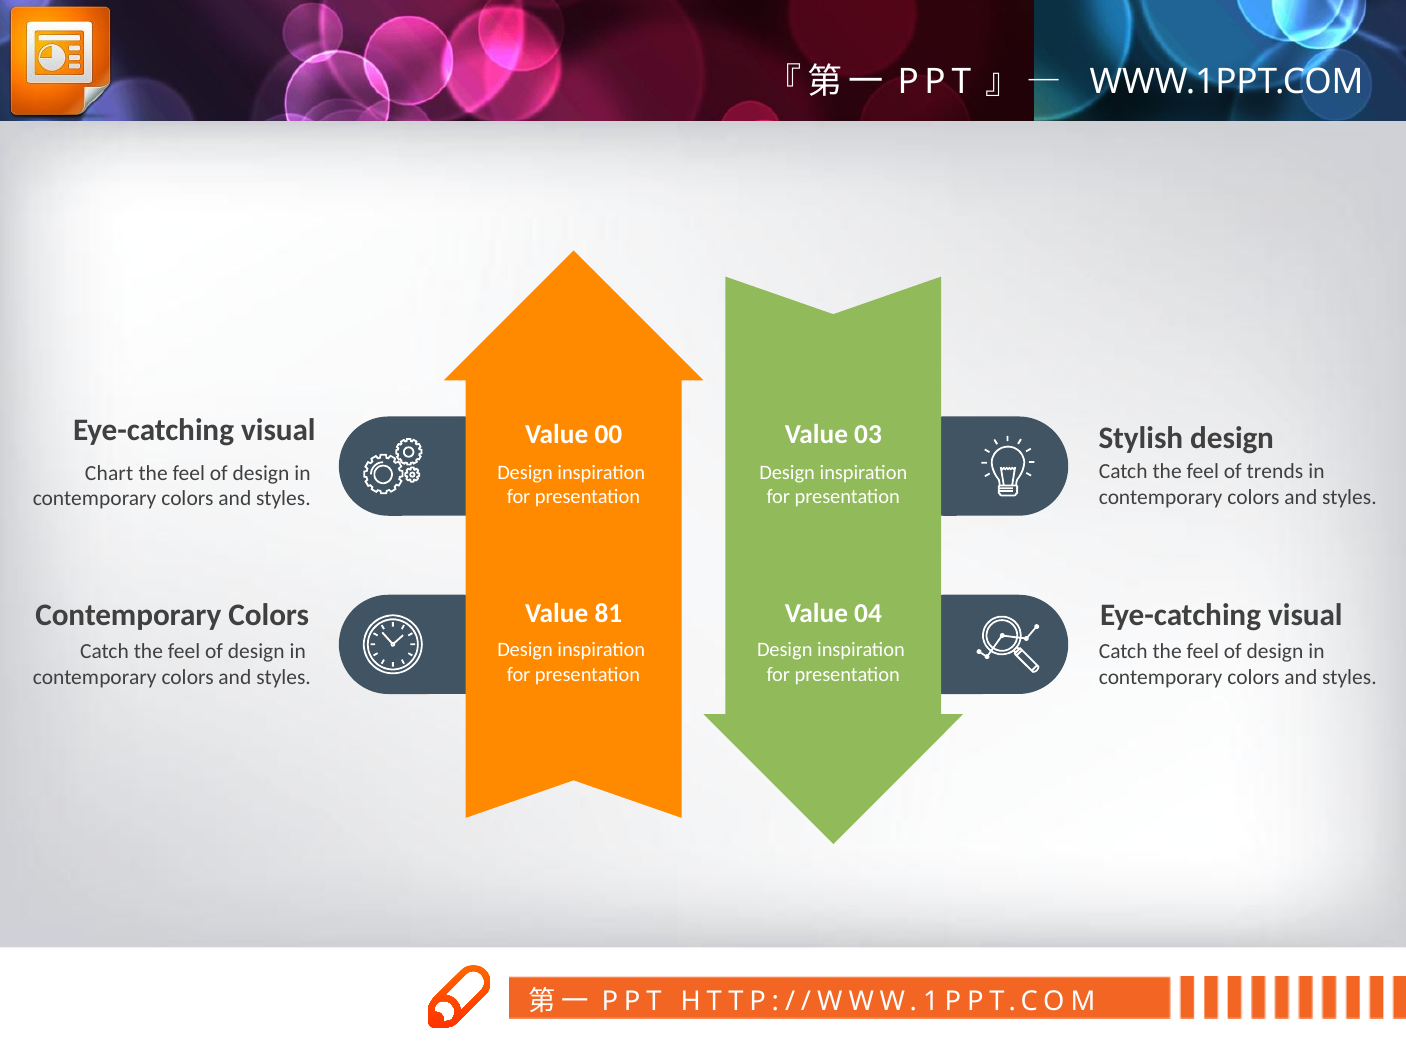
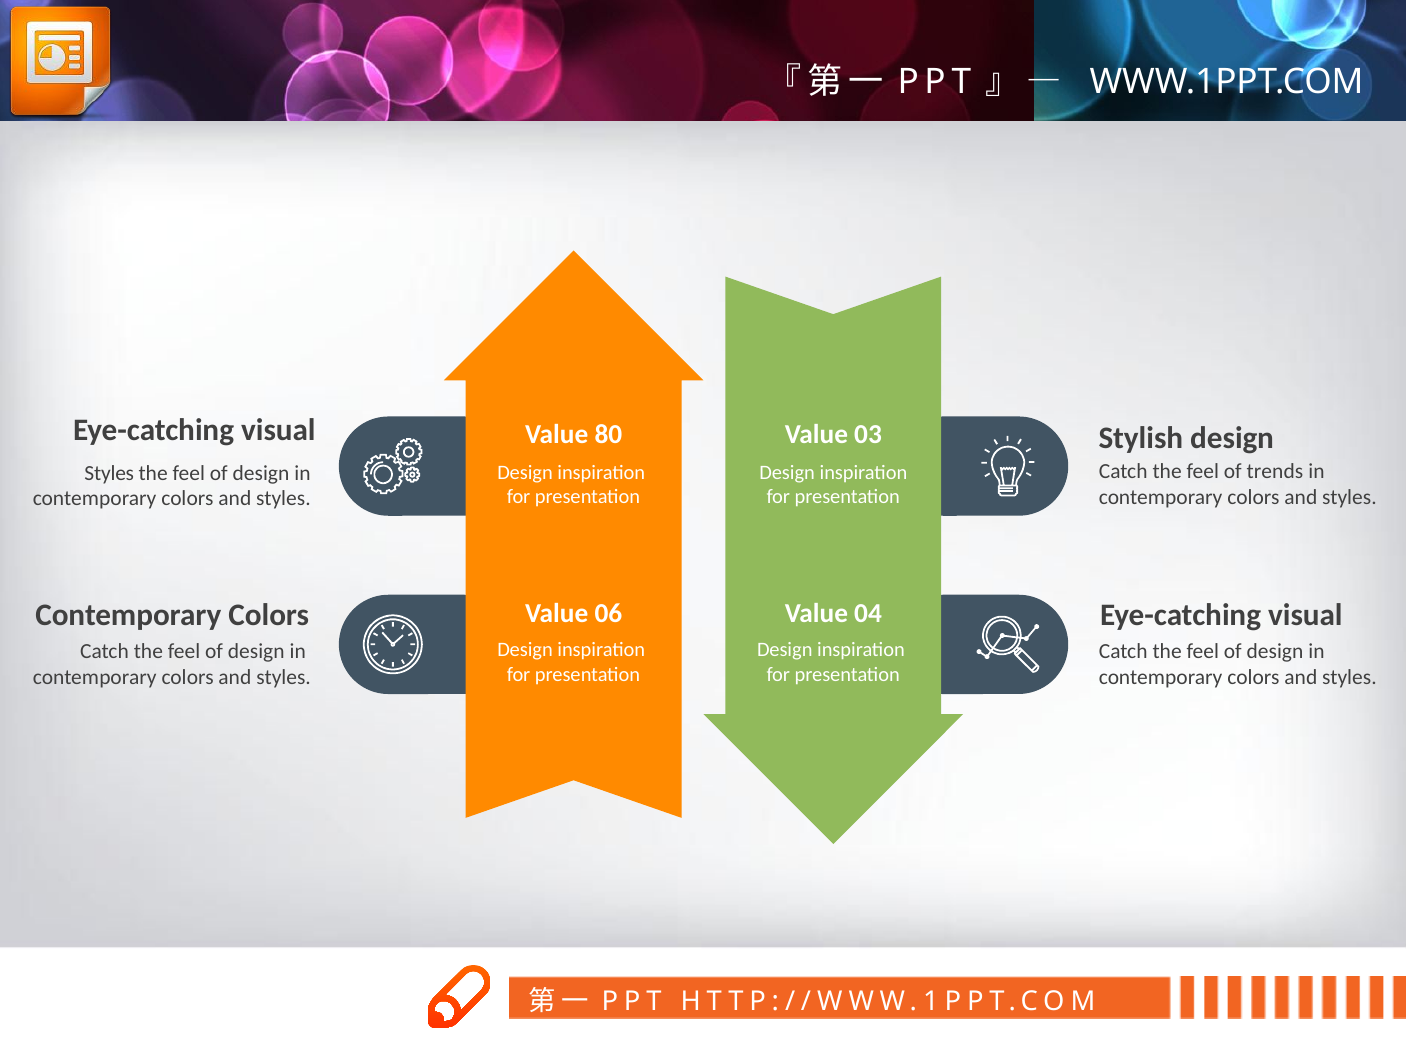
00: 00 -> 80
Chart at (109, 473): Chart -> Styles
81: 81 -> 06
